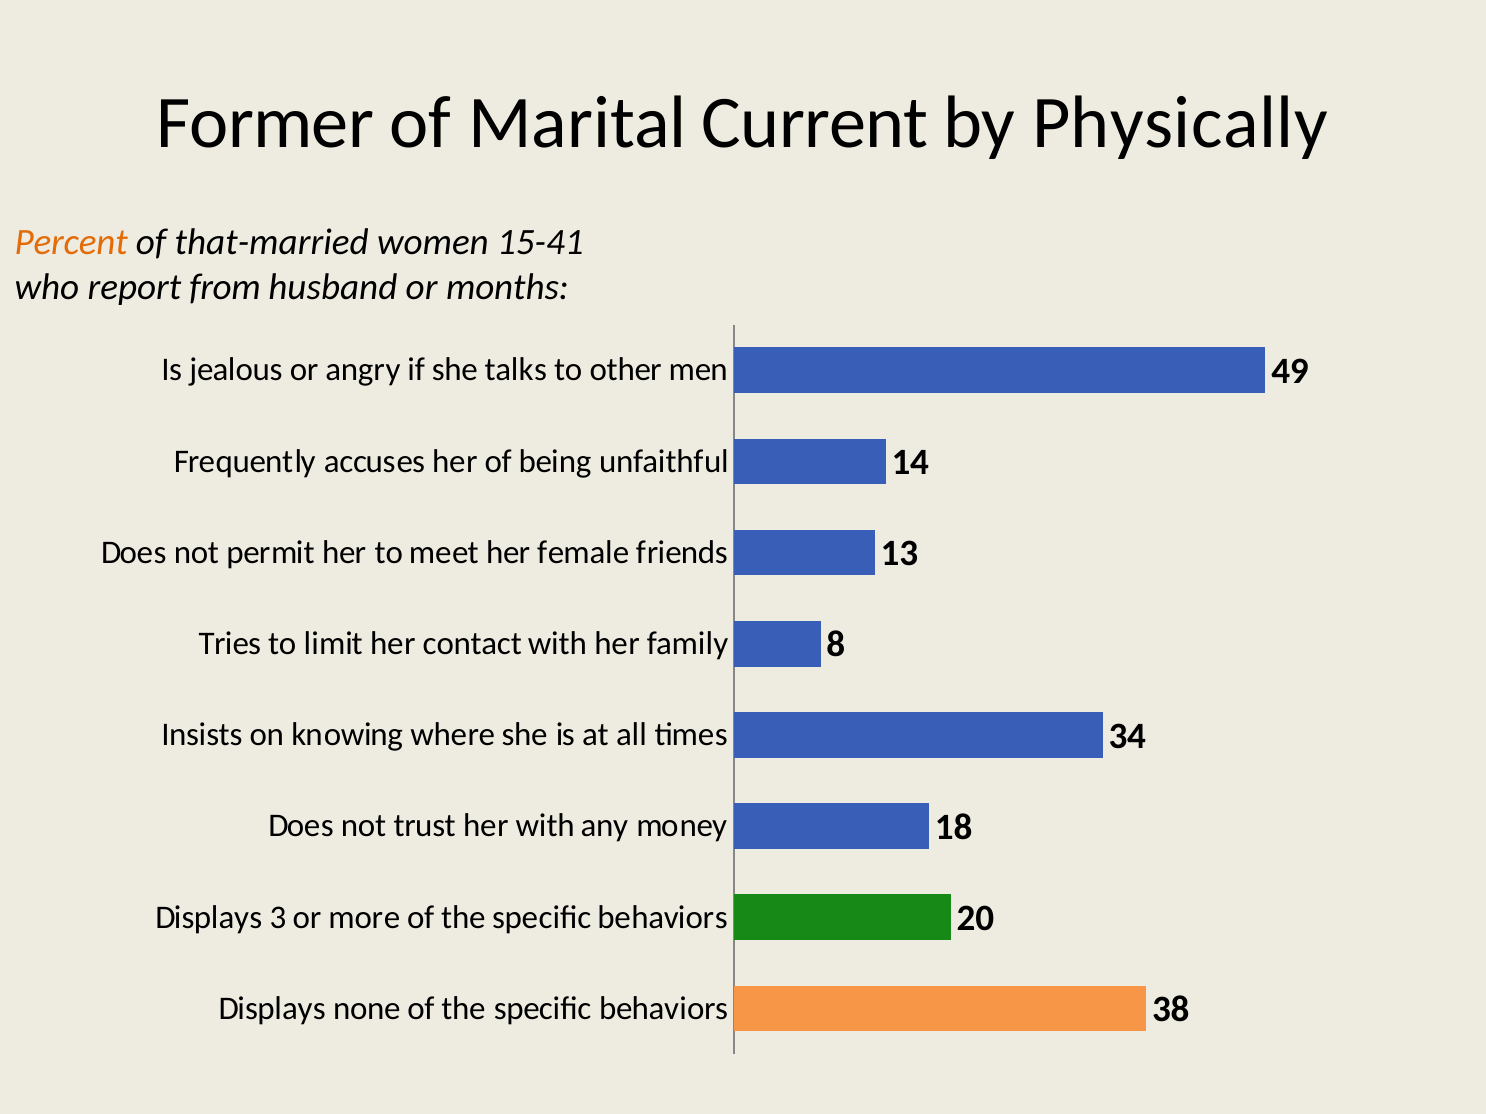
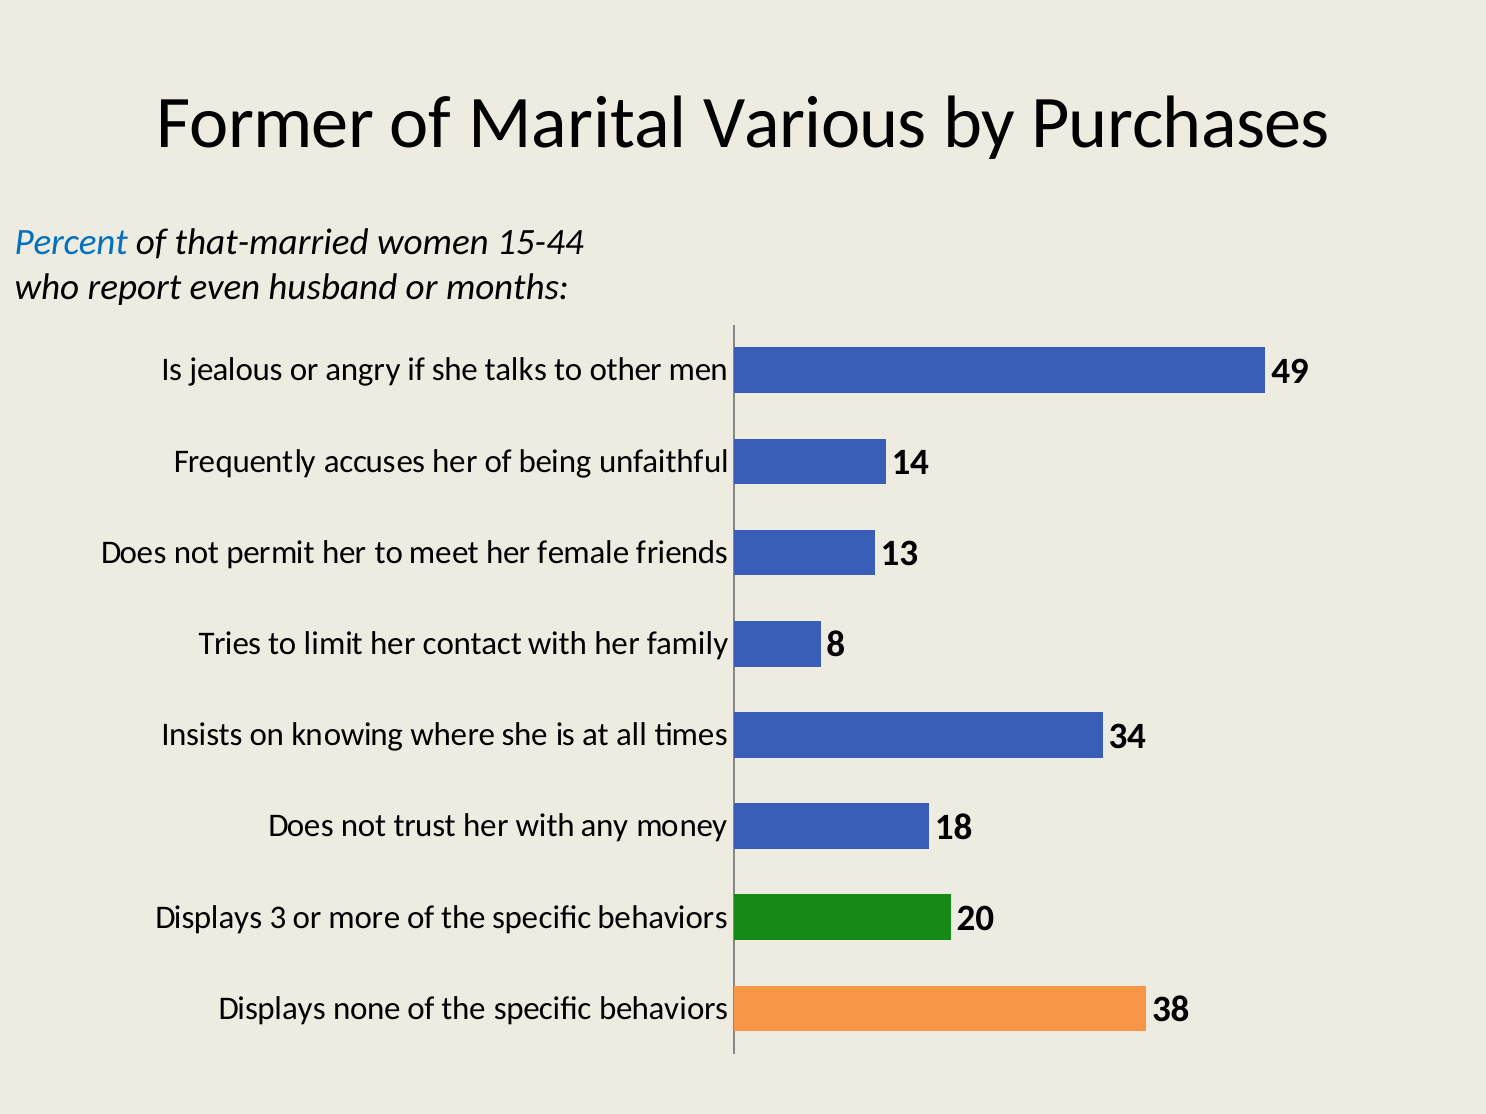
Current: Current -> Various
Physically: Physically -> Purchases
Percent colour: orange -> blue
15-41: 15-41 -> 15-44
from: from -> even
